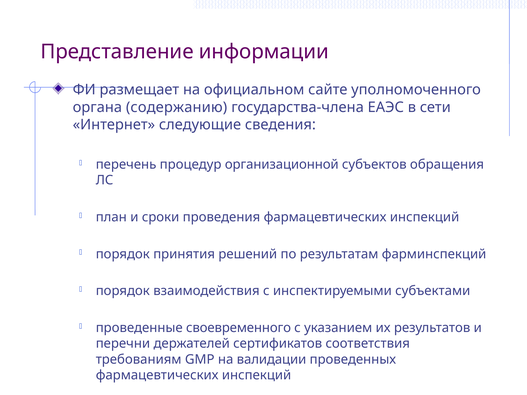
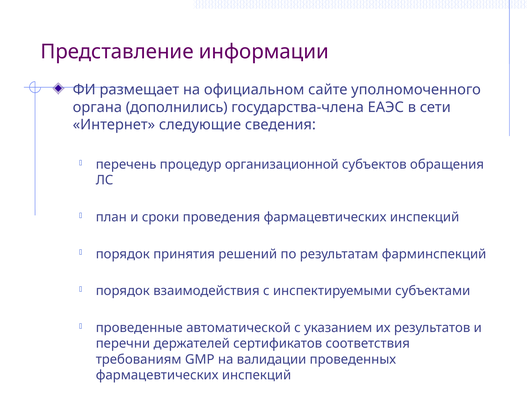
содержанию: содержанию -> дополнились
своевременного: своевременного -> автоматической
